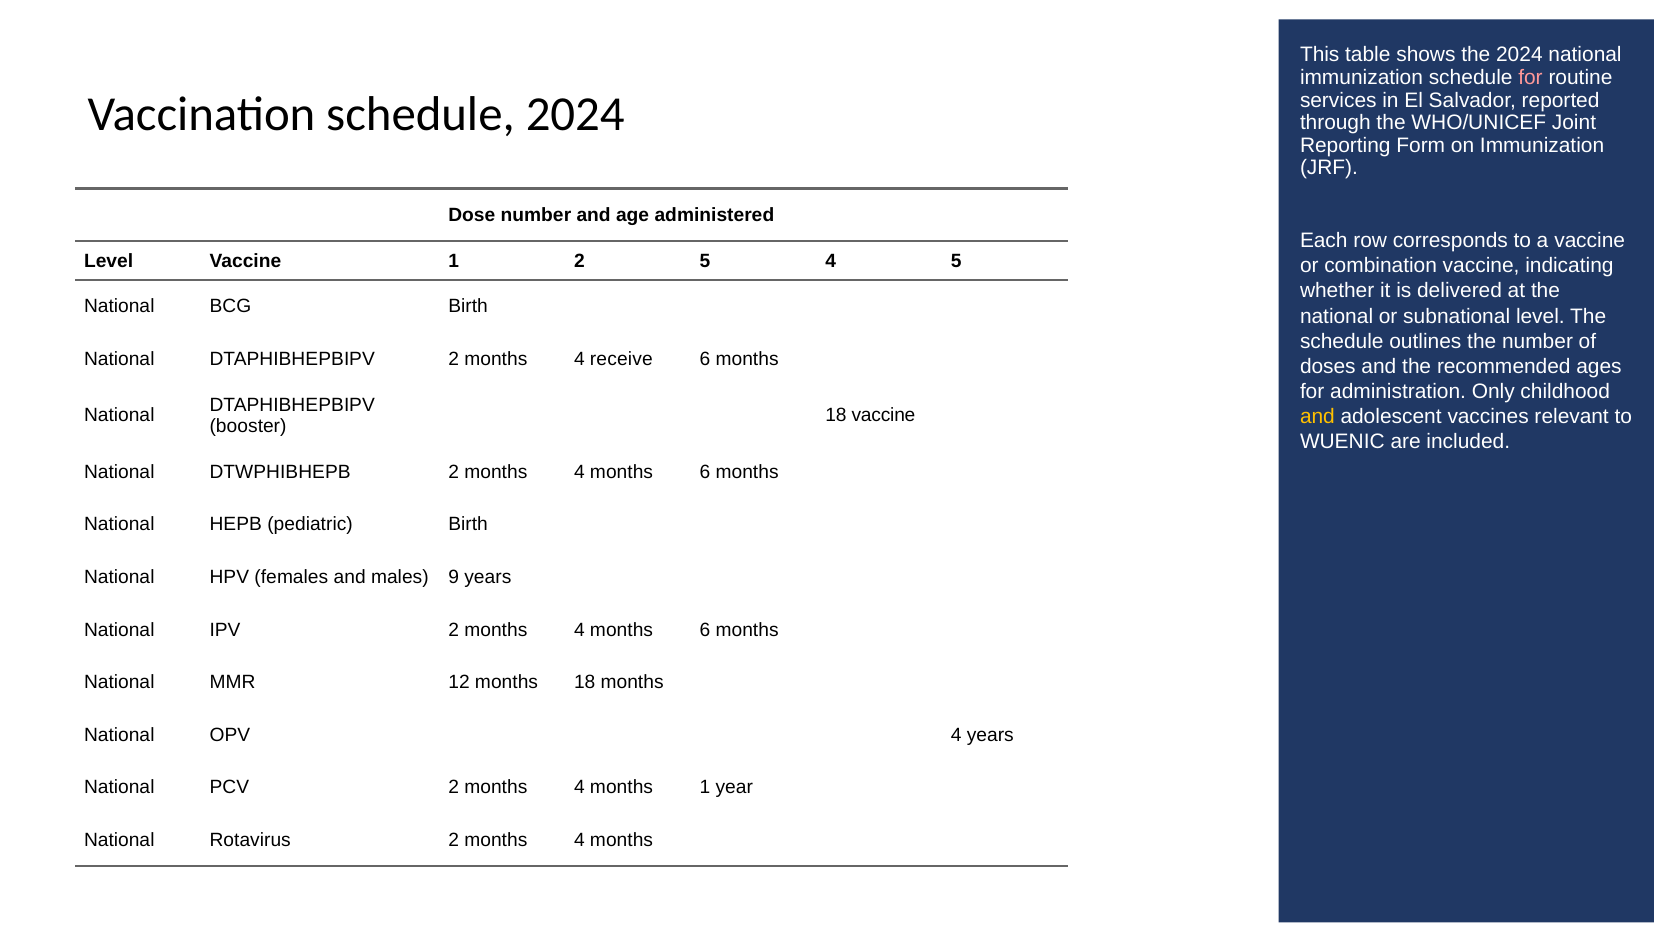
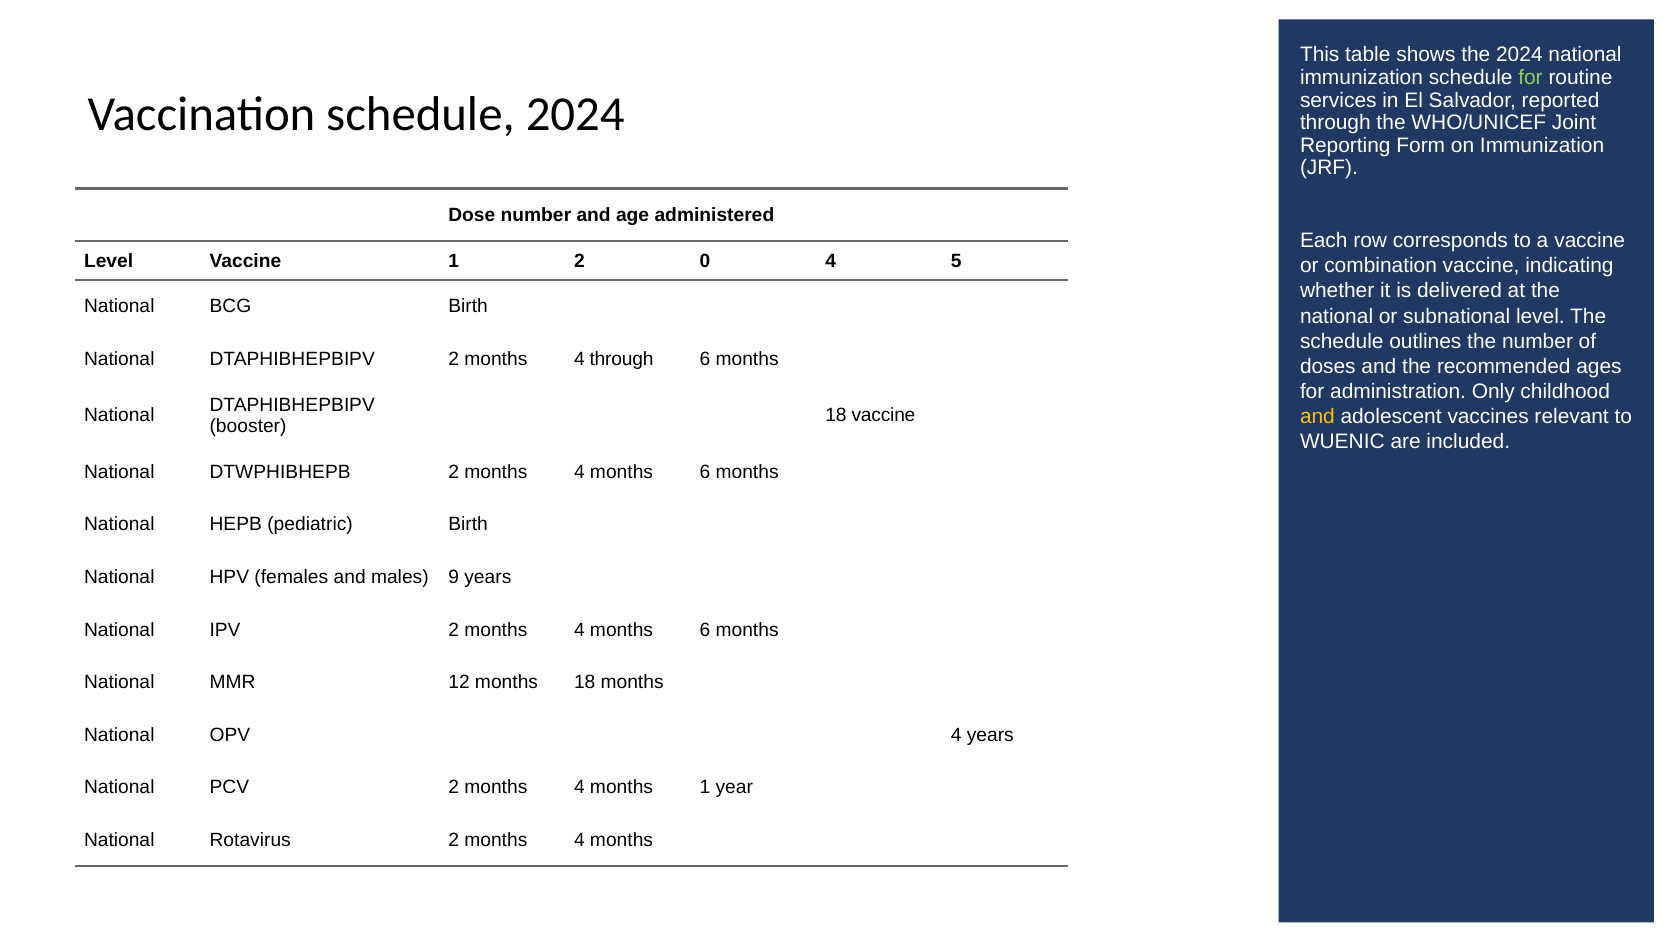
for at (1530, 78) colour: pink -> light green
2 5: 5 -> 0
4 receive: receive -> through
